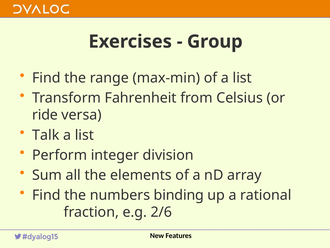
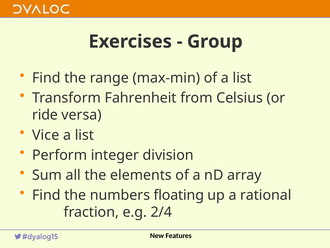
Talk: Talk -> Vice
binding: binding -> floating
2/6: 2/6 -> 2/4
